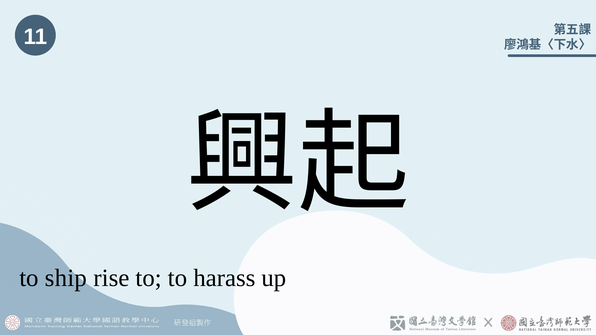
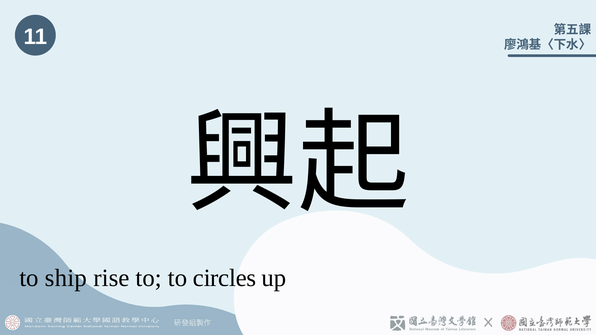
harass: harass -> circles
